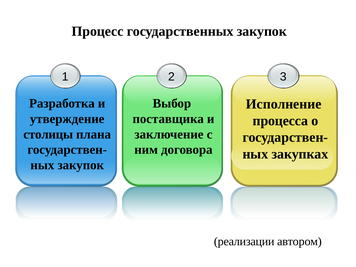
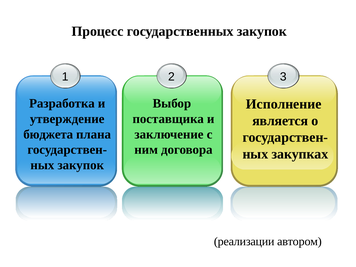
процесса: процесса -> является
столицы: столицы -> бюджета
